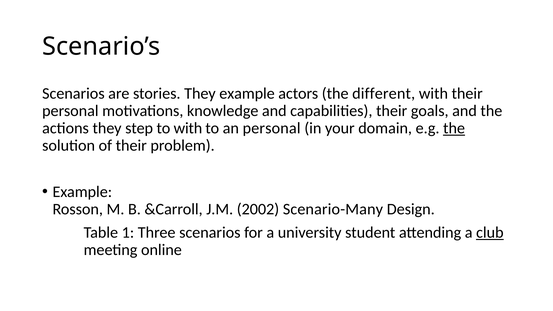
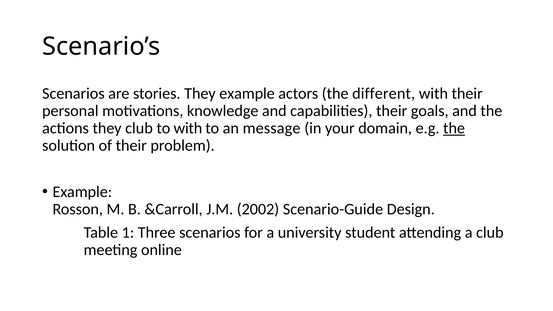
they step: step -> club
an personal: personal -> message
Scenario-Many: Scenario-Many -> Scenario-Guide
club at (490, 232) underline: present -> none
